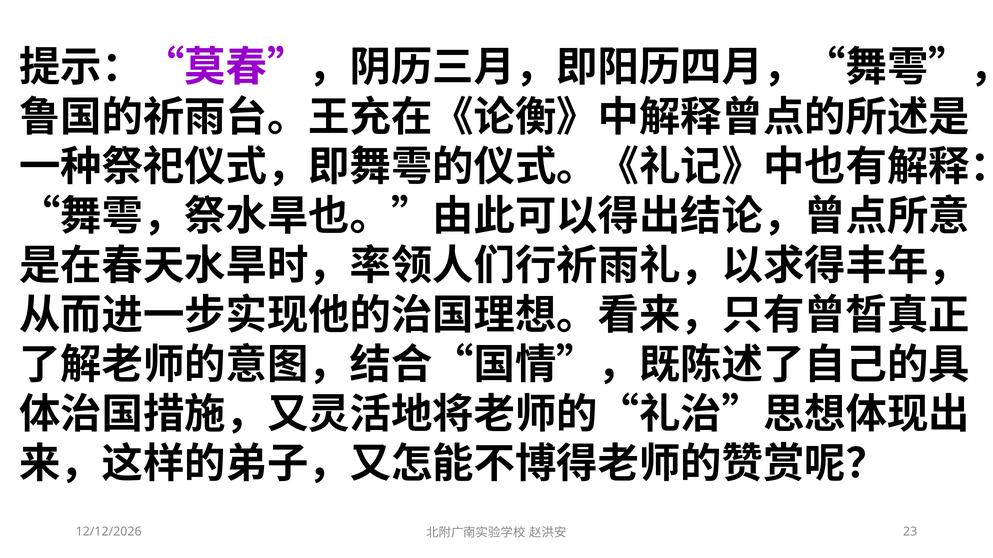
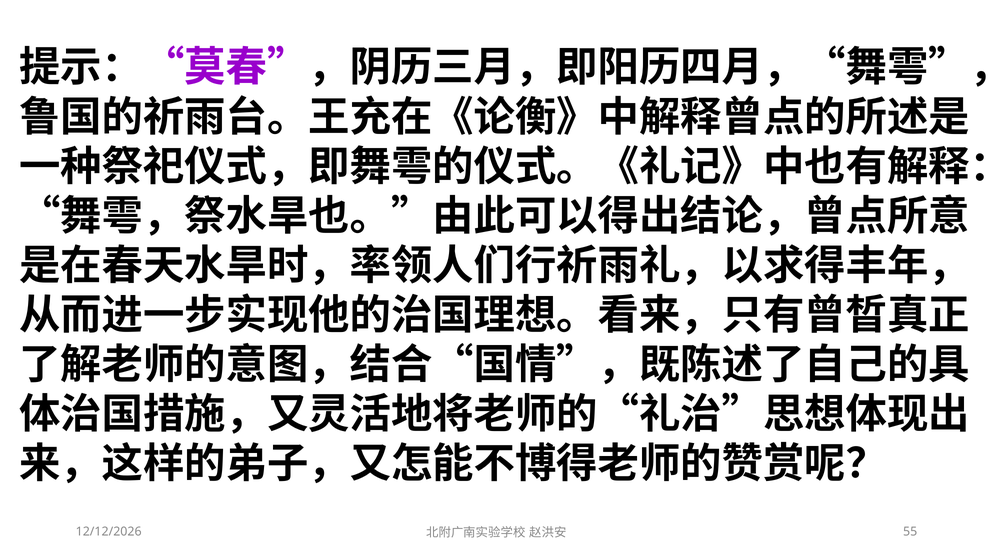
23: 23 -> 55
